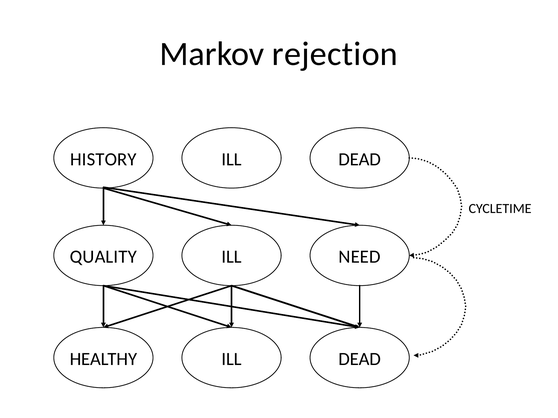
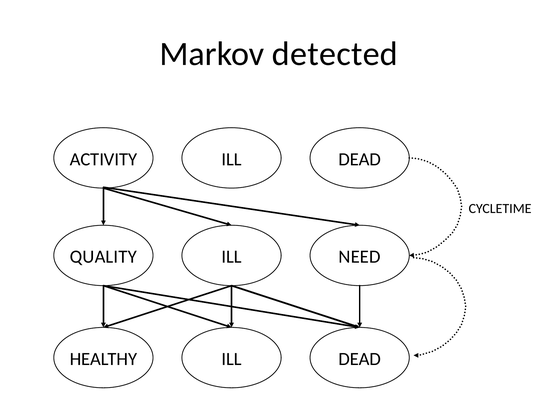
rejection: rejection -> detected
HISTORY: HISTORY -> ACTIVITY
